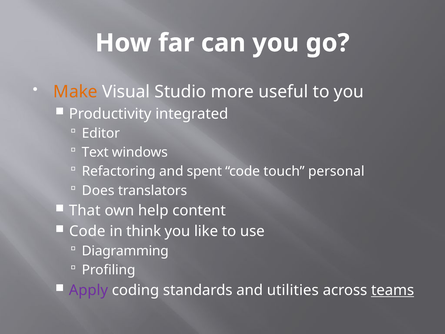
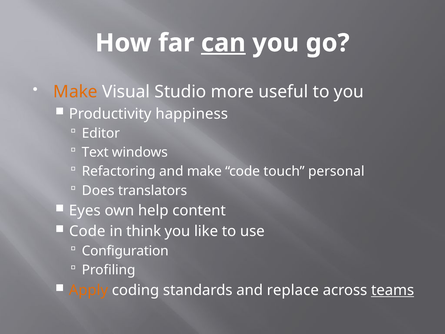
can underline: none -> present
integrated: integrated -> happiness
and spent: spent -> make
That: That -> Eyes
Diagramming: Diagramming -> Configuration
Apply colour: purple -> orange
utilities: utilities -> replace
